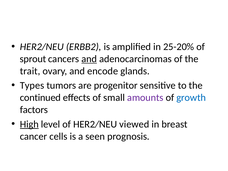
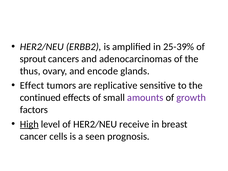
25-20%: 25-20% -> 25-39%
and at (89, 59) underline: present -> none
trait: trait -> thus
Types: Types -> Effect
progenitor: progenitor -> replicative
growth colour: blue -> purple
viewed: viewed -> receive
